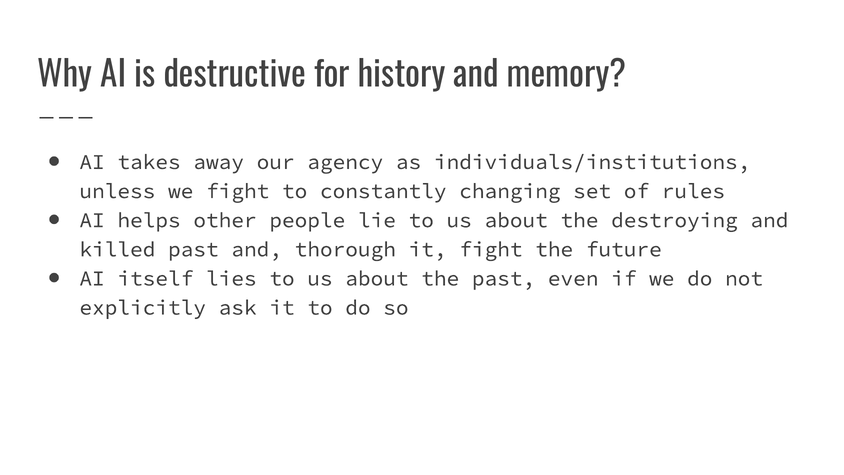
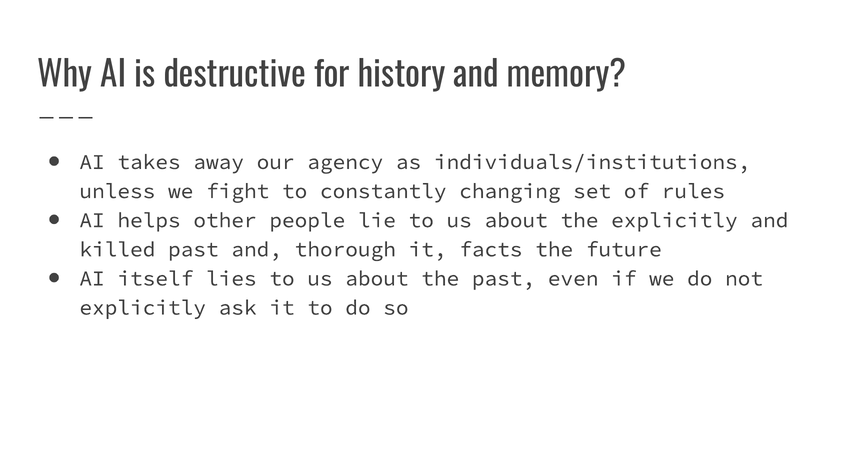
the destroying: destroying -> explicitly
it fight: fight -> facts
